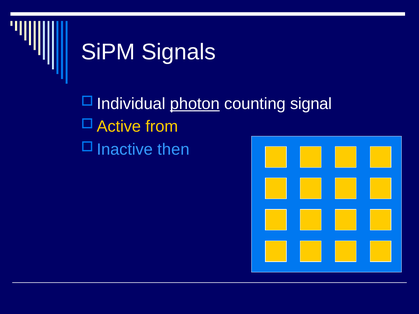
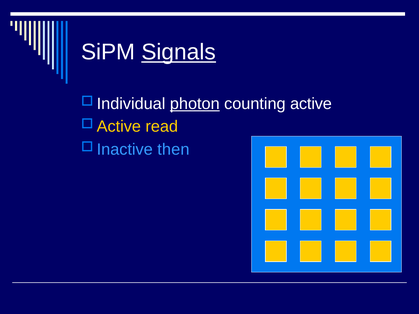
Signals underline: none -> present
signal: signal -> active
from: from -> read
